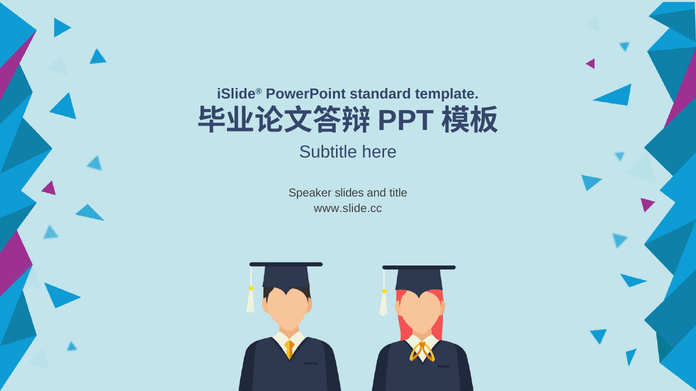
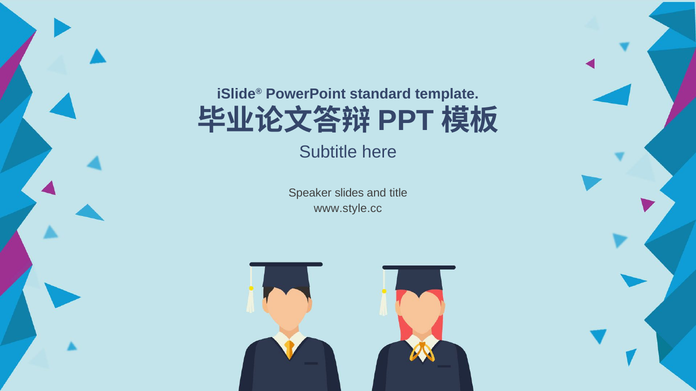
www.slide.cc: www.slide.cc -> www.style.cc
